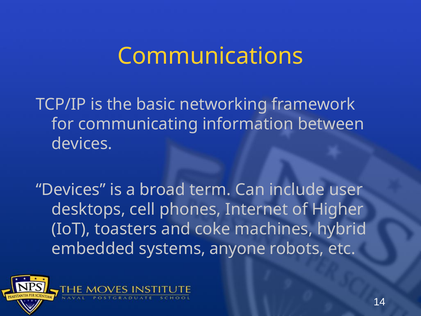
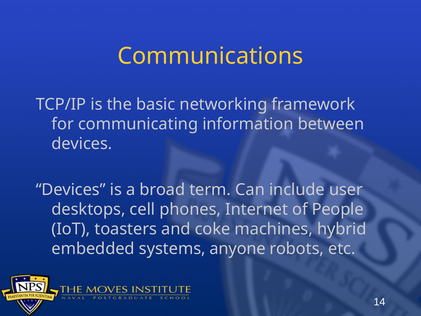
Higher: Higher -> People
